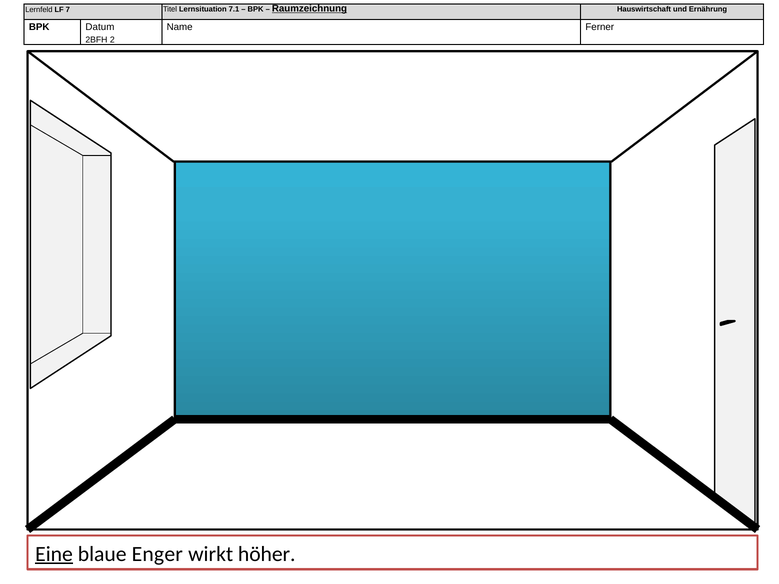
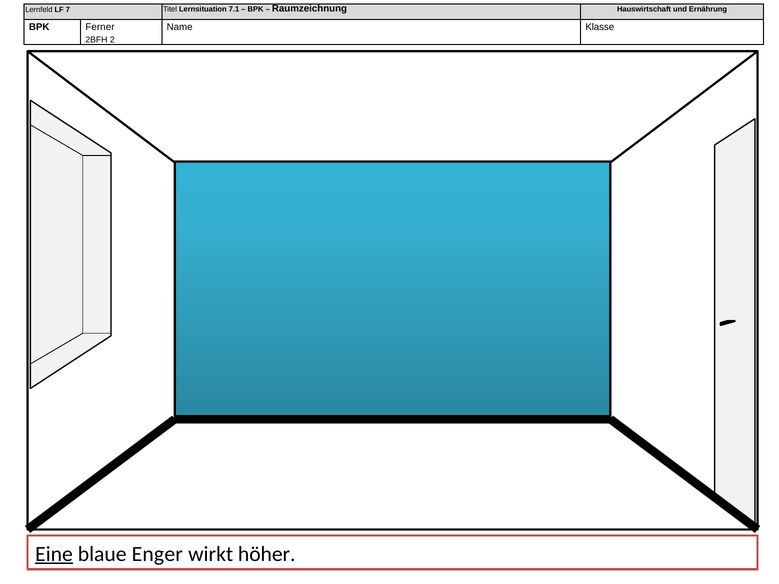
Raumzeichnung underline: present -> none
Datum: Datum -> Ferner
Ferner: Ferner -> Klasse
